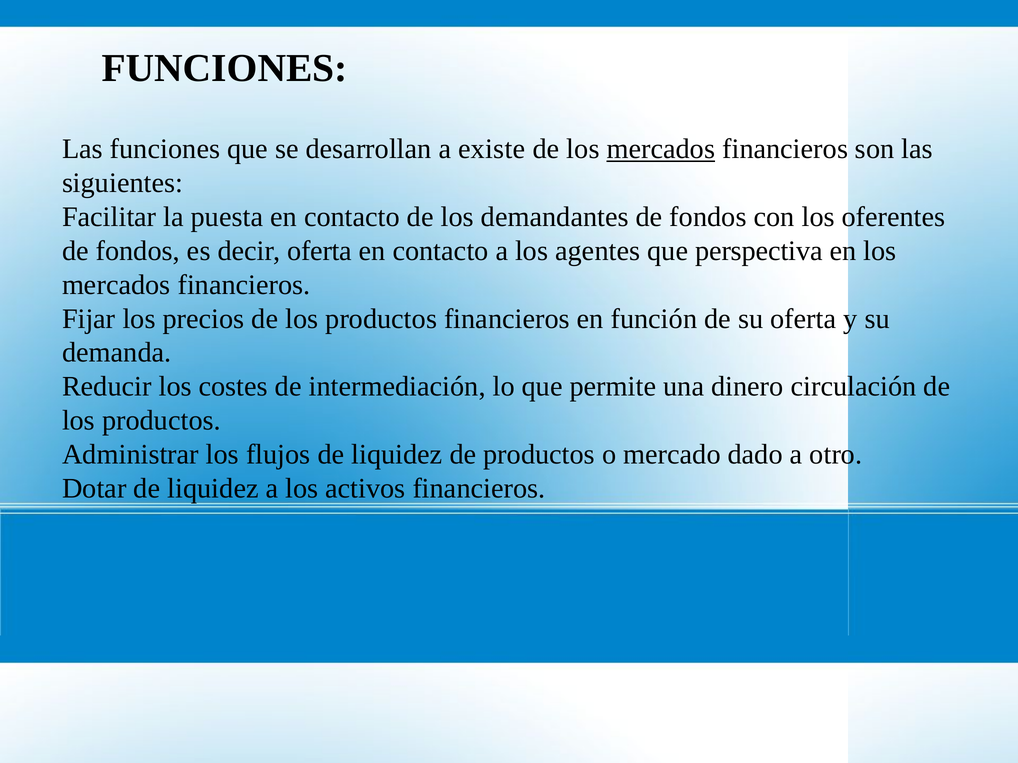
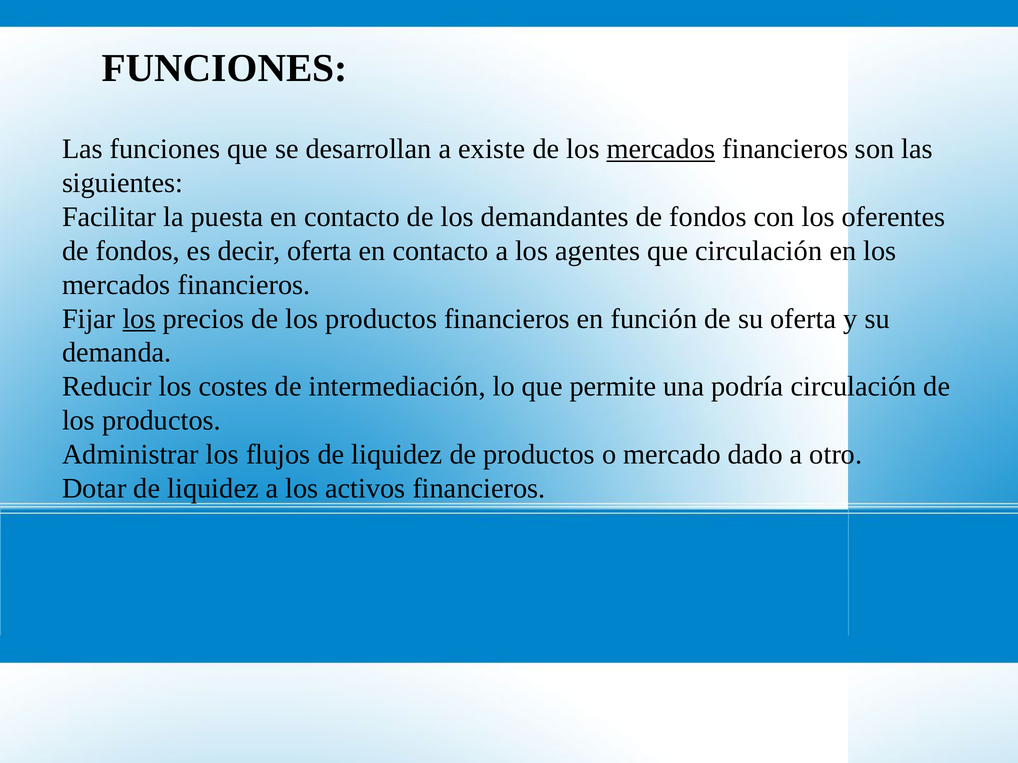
que perspectiva: perspectiva -> circulación
los at (139, 319) underline: none -> present
dinero: dinero -> podría
